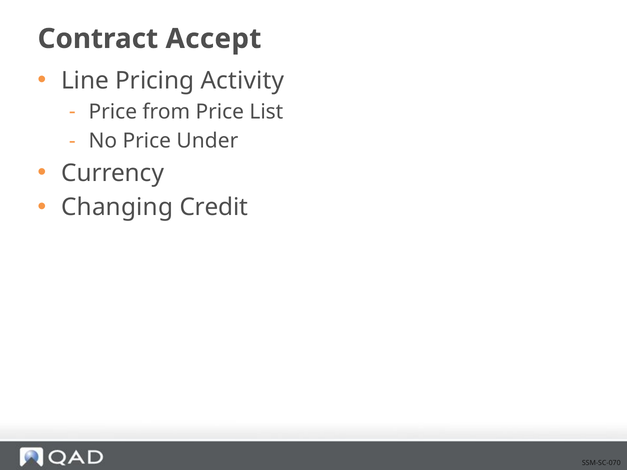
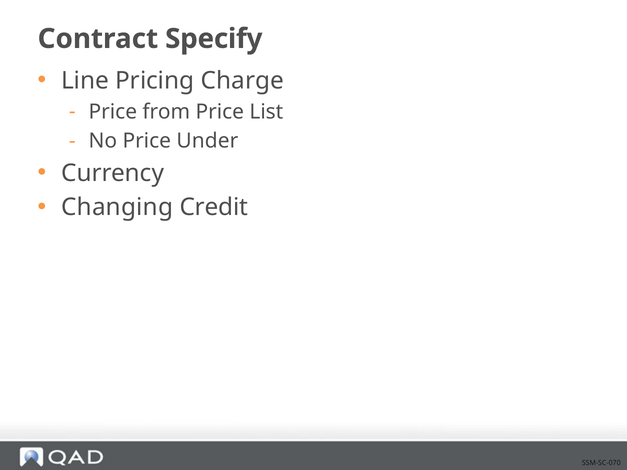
Accept: Accept -> Specify
Activity: Activity -> Charge
